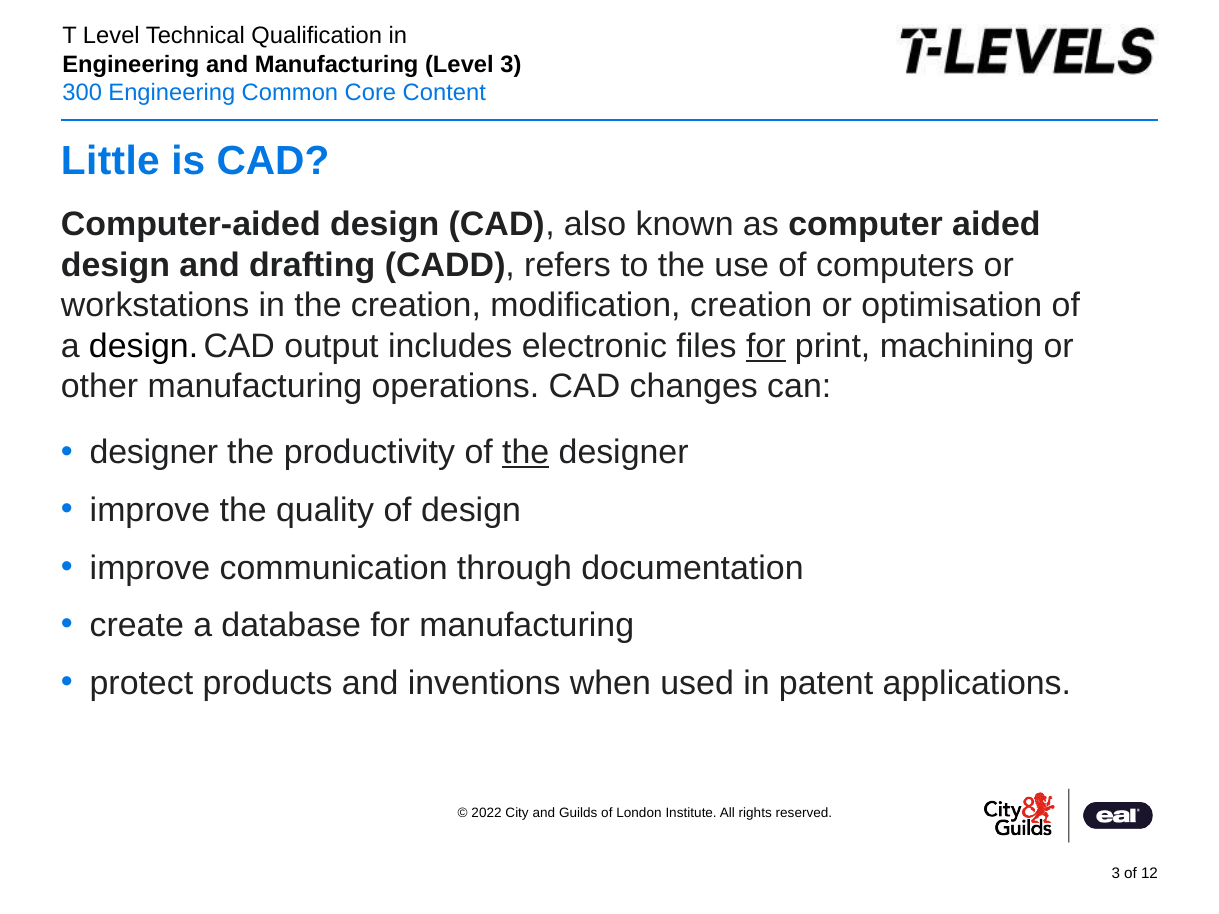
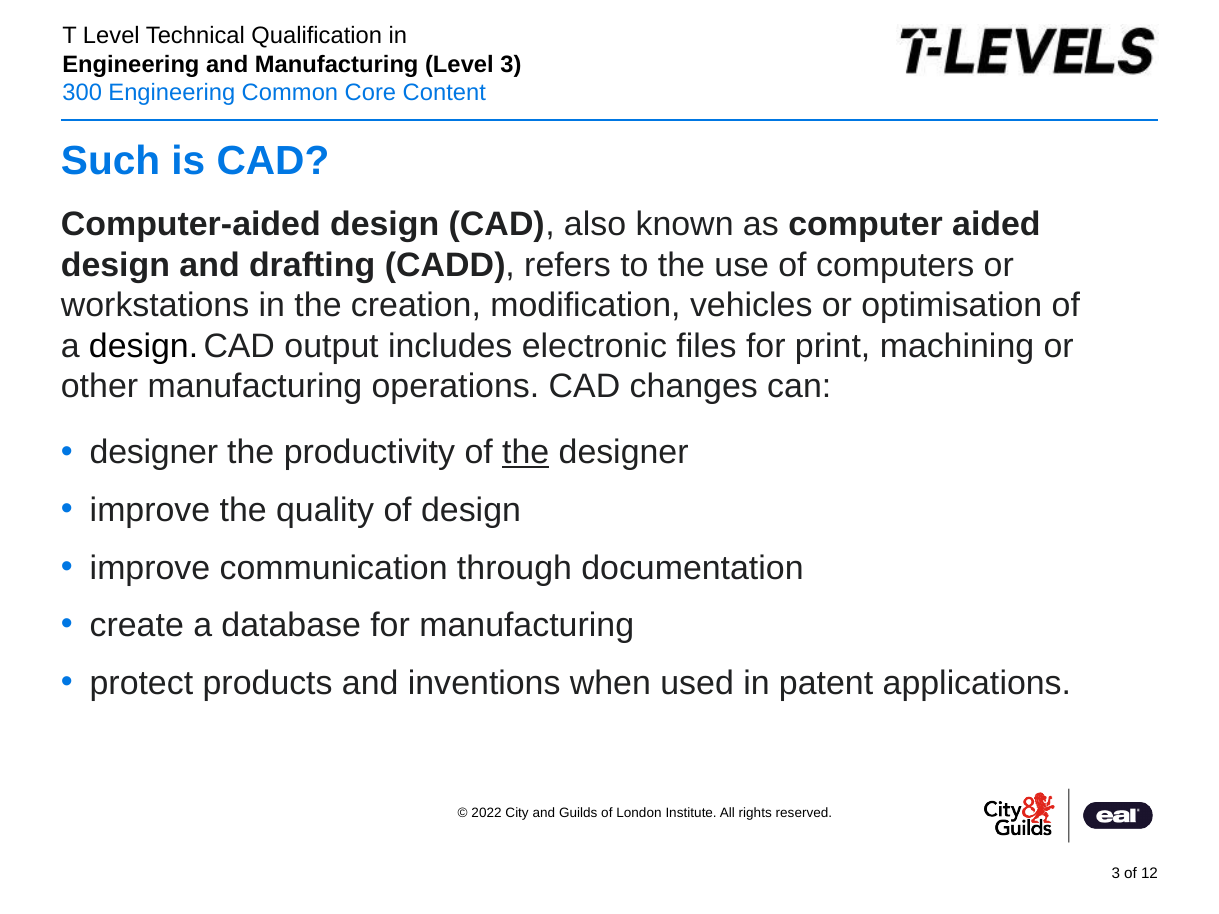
Little: Little -> Such
modification creation: creation -> vehicles
for at (766, 346) underline: present -> none
